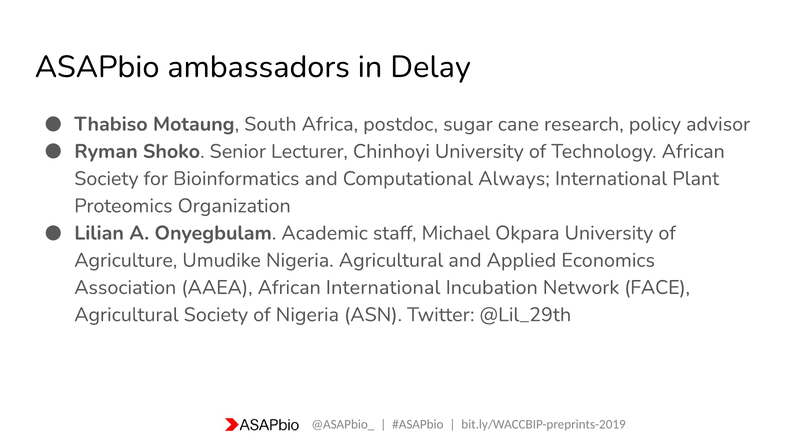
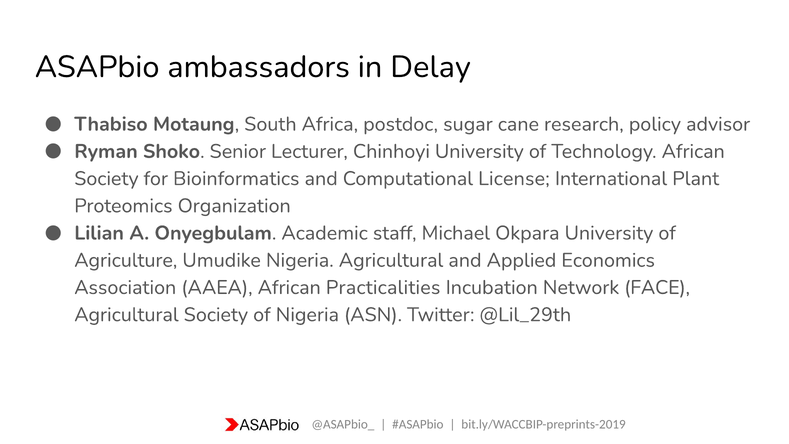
Always: Always -> License
African International: International -> Practicalities
